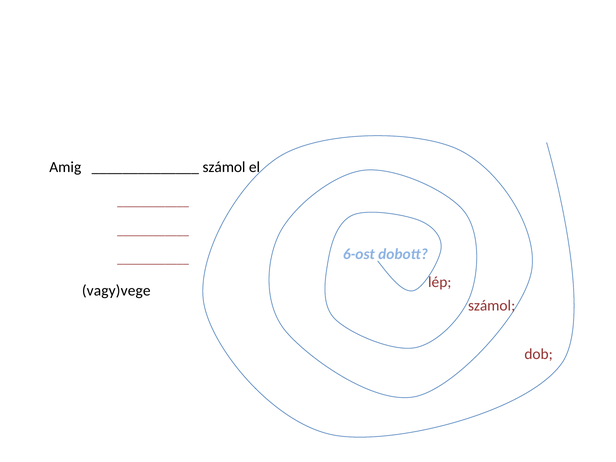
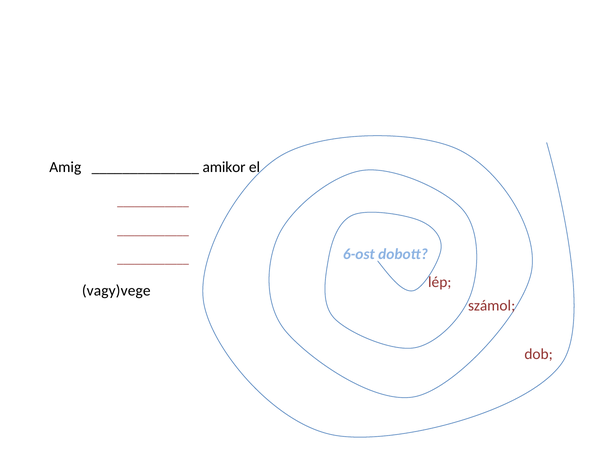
számol at (224, 167): számol -> amikor
